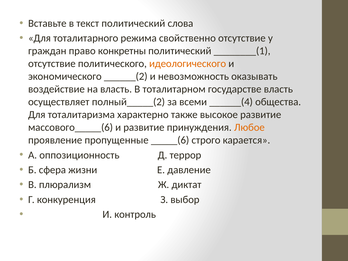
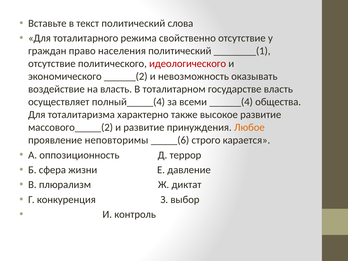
конкретны: конкретны -> населения
идеологического colour: orange -> red
полный_____(2: полный_____(2 -> полный_____(4
массового_____(6: массового_____(6 -> массового_____(2
пропущенные: пропущенные -> неповторимы
